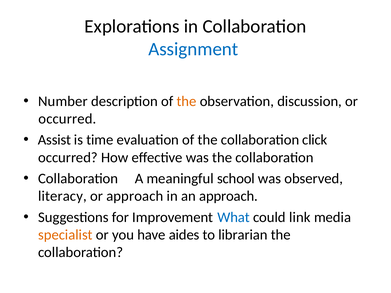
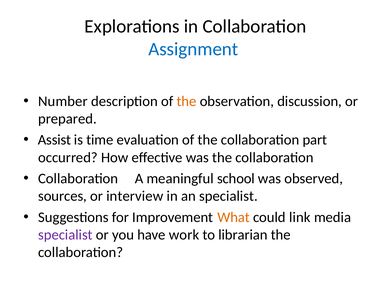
occurred at (67, 119): occurred -> prepared
click: click -> part
literacy: literacy -> sources
or approach: approach -> interview
an approach: approach -> specialist
What colour: blue -> orange
specialist at (65, 235) colour: orange -> purple
aides: aides -> work
